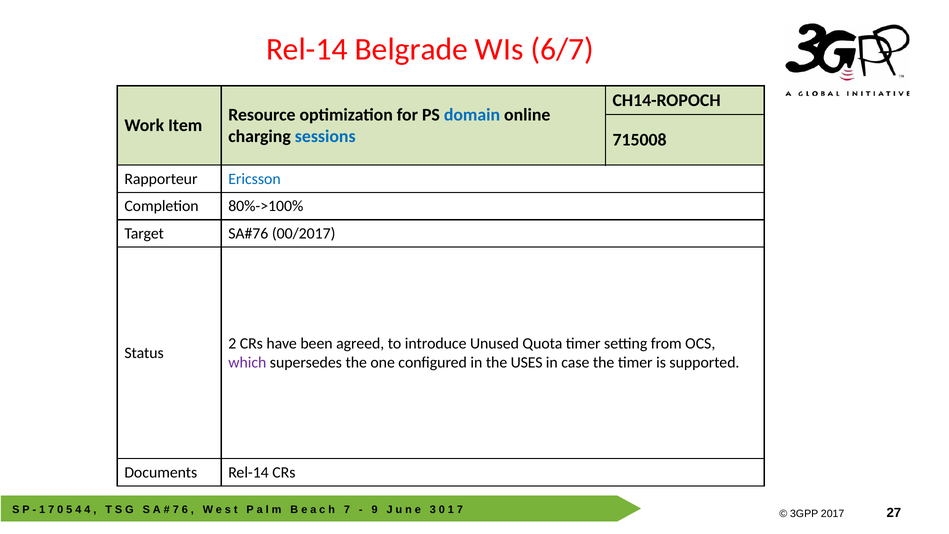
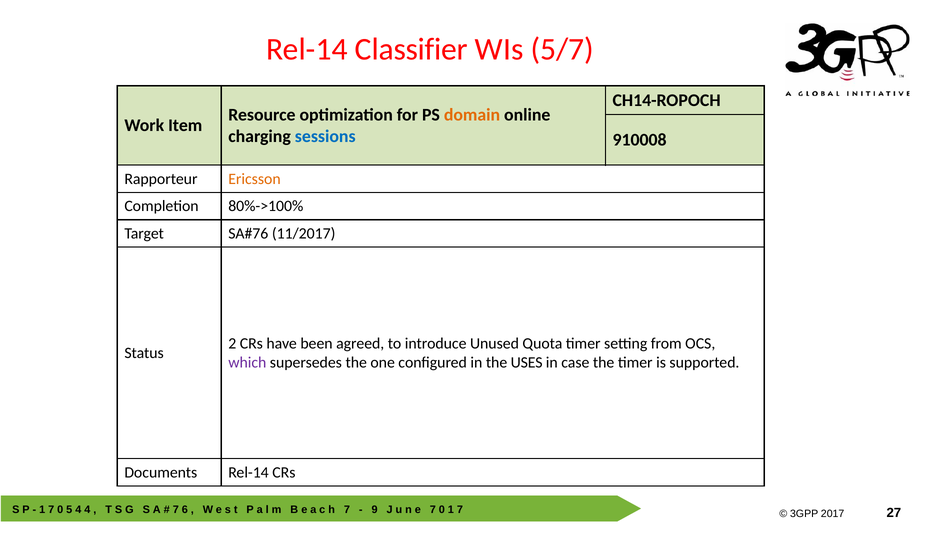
Belgrade: Belgrade -> Classifier
6/7: 6/7 -> 5/7
domain colour: blue -> orange
715008: 715008 -> 910008
Ericsson colour: blue -> orange
00/2017: 00/2017 -> 11/2017
3 at (433, 510): 3 -> 7
